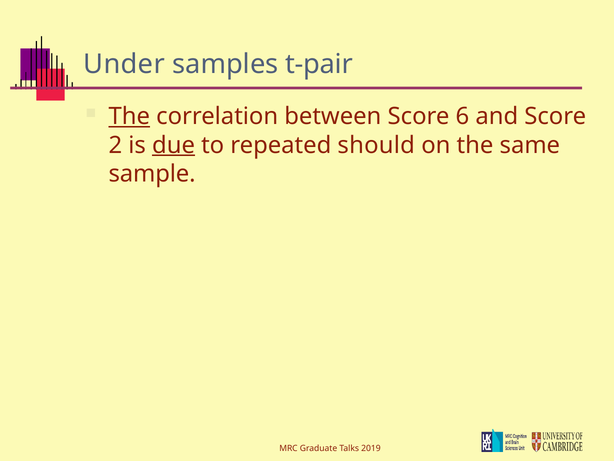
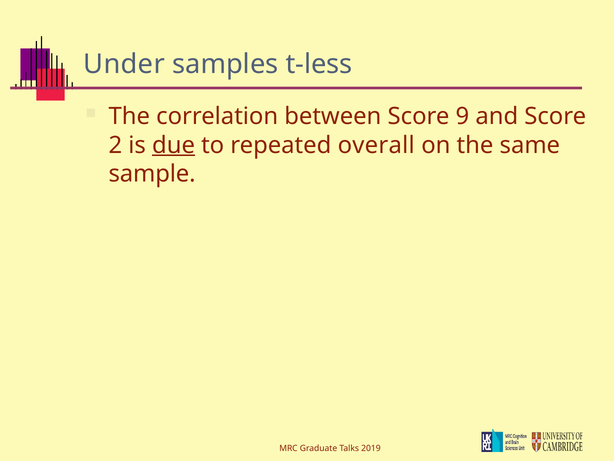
t-pair: t-pair -> t-less
The at (129, 116) underline: present -> none
6: 6 -> 9
should: should -> overall
